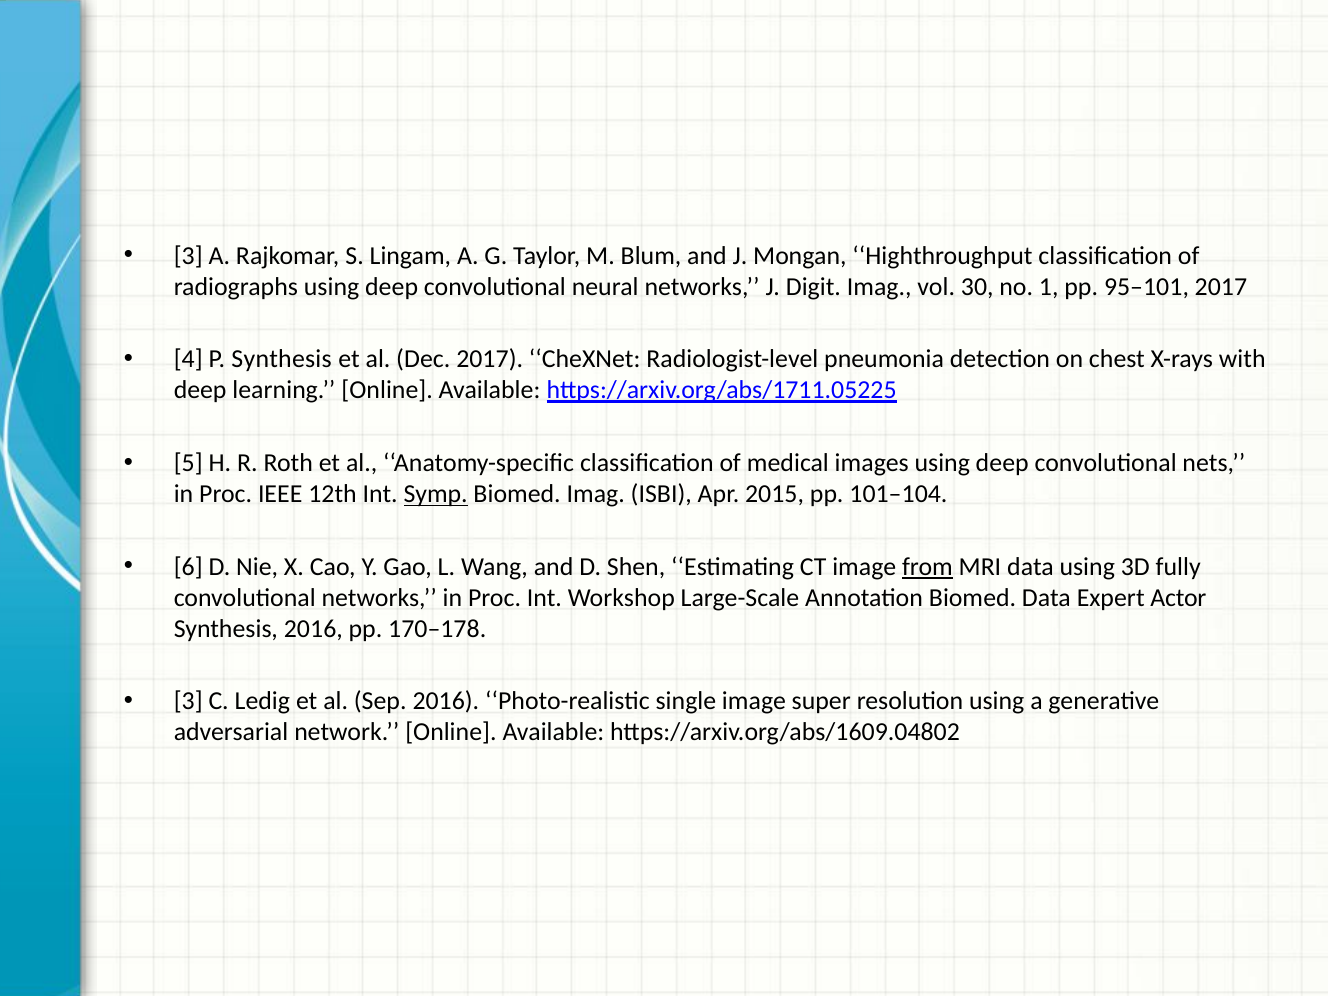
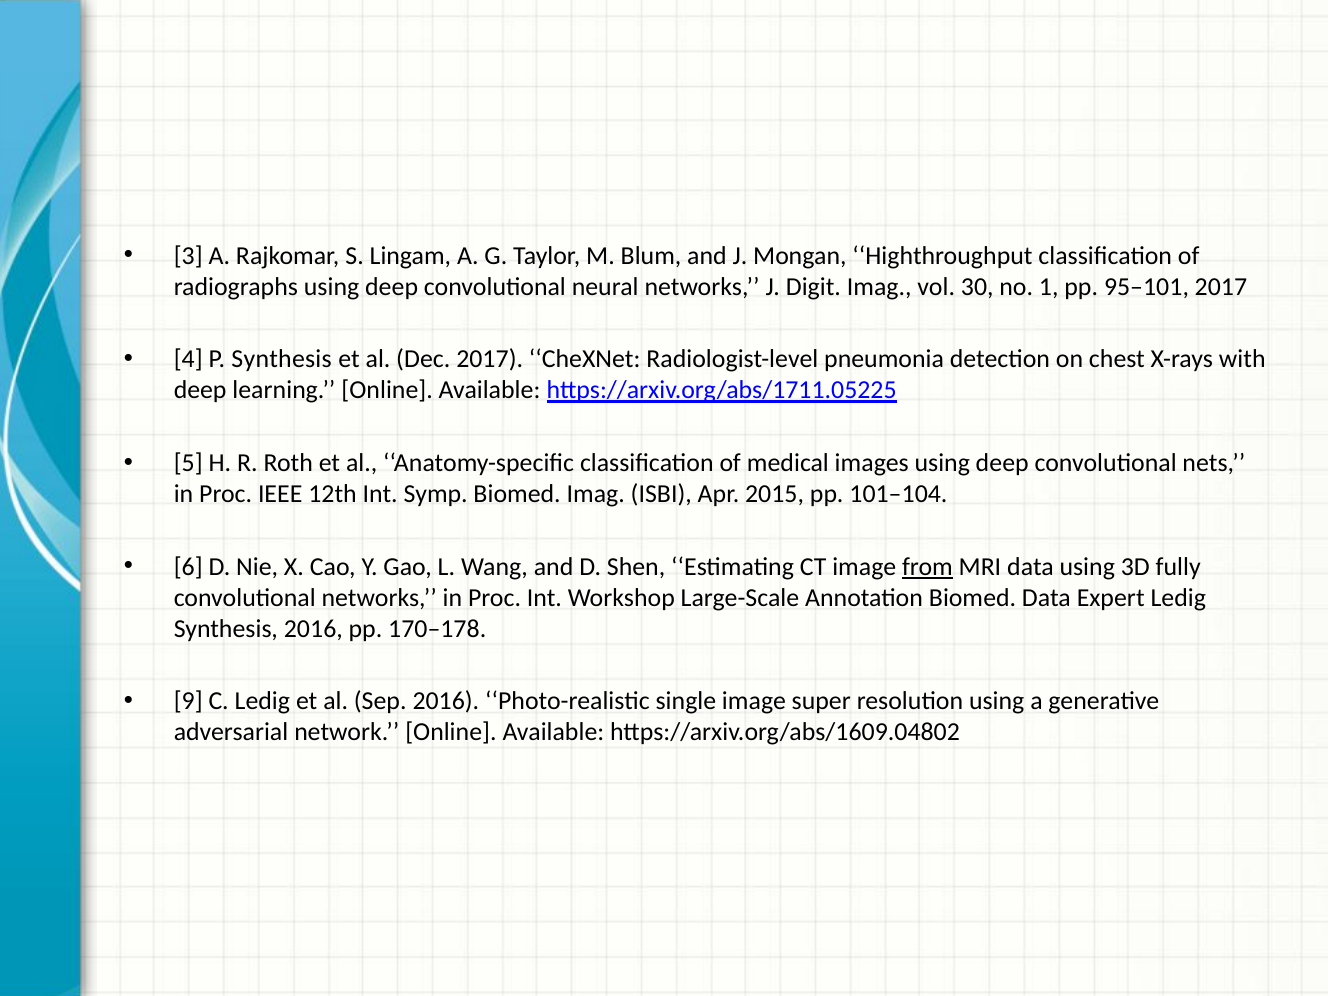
Symp underline: present -> none
Expert Actor: Actor -> Ledig
3 at (188, 701): 3 -> 9
